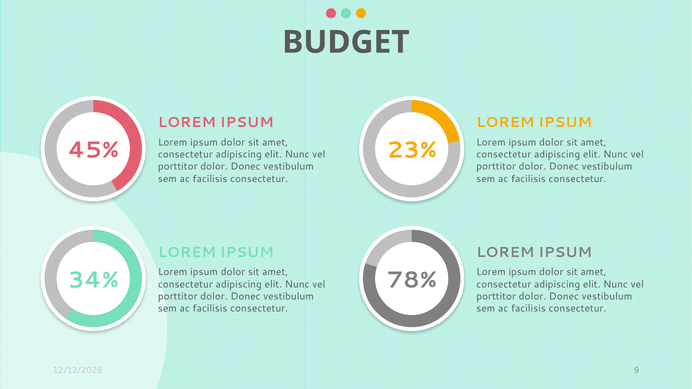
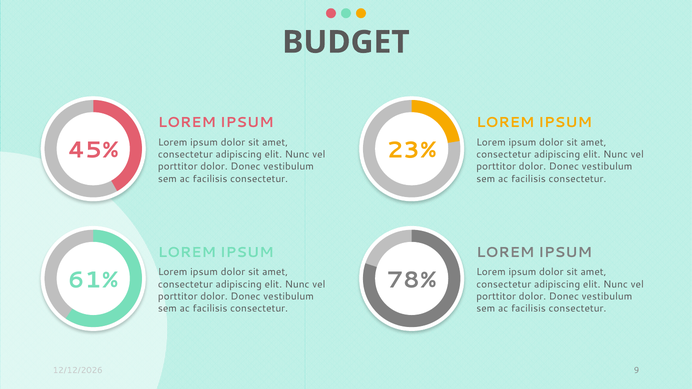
34%: 34% -> 61%
